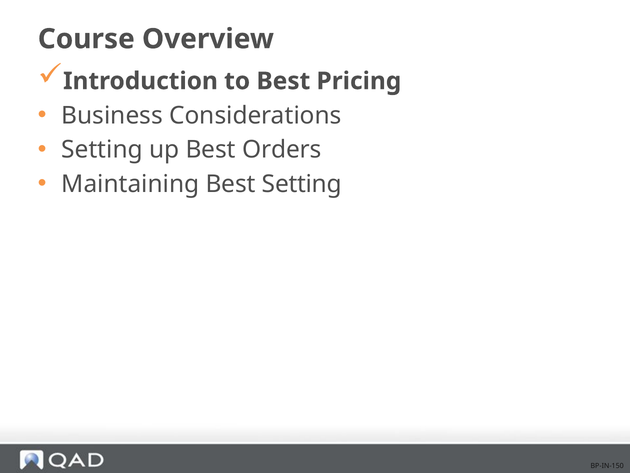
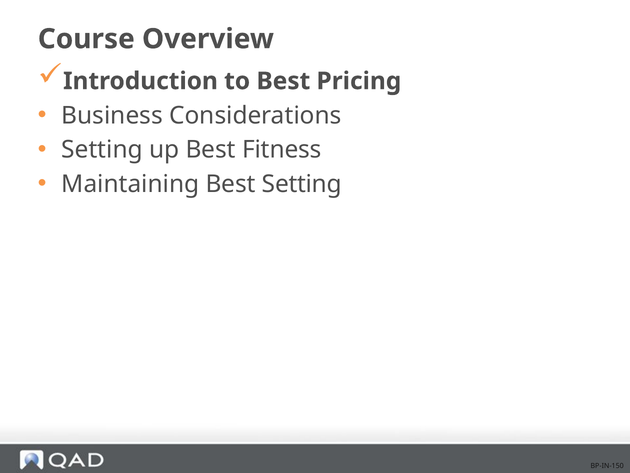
Orders: Orders -> Fitness
